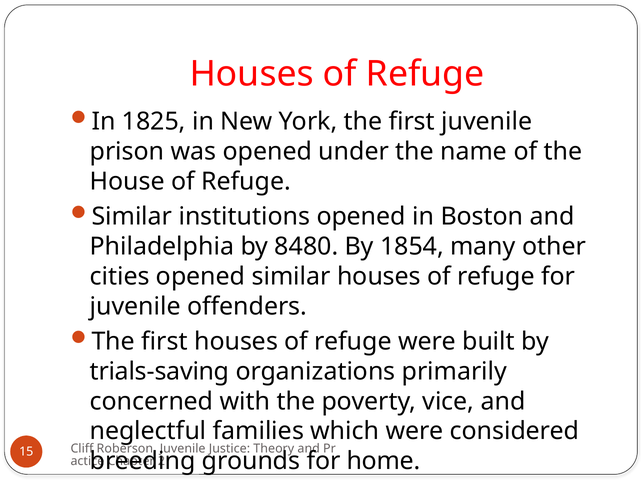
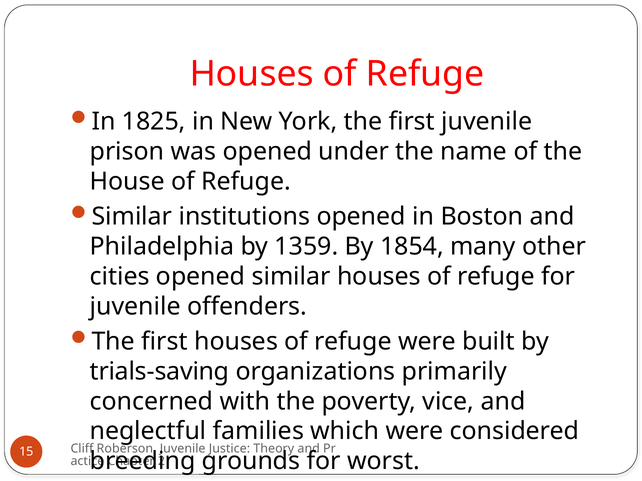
8480: 8480 -> 1359
home: home -> worst
